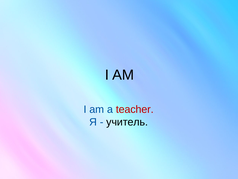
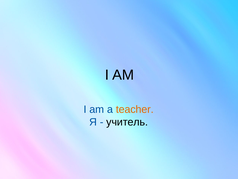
teacher colour: red -> orange
